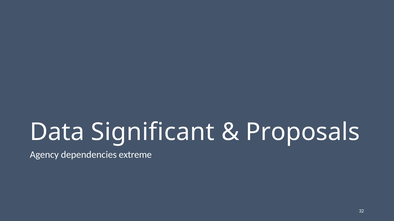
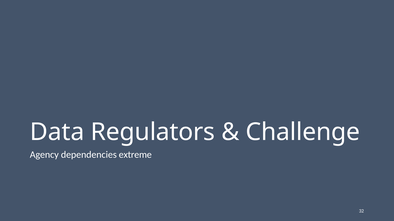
Significant: Significant -> Regulators
Proposals: Proposals -> Challenge
